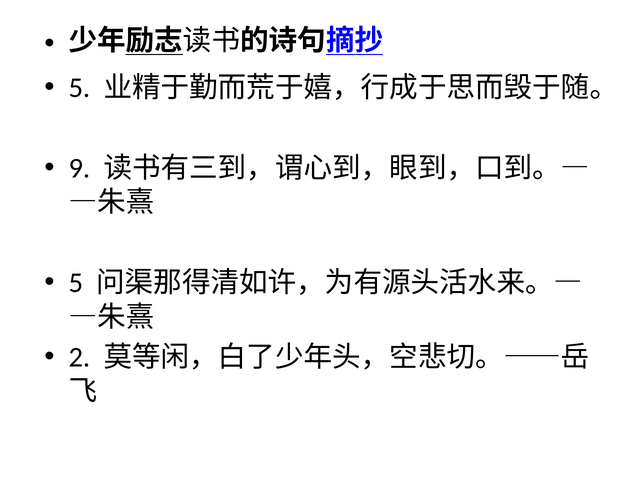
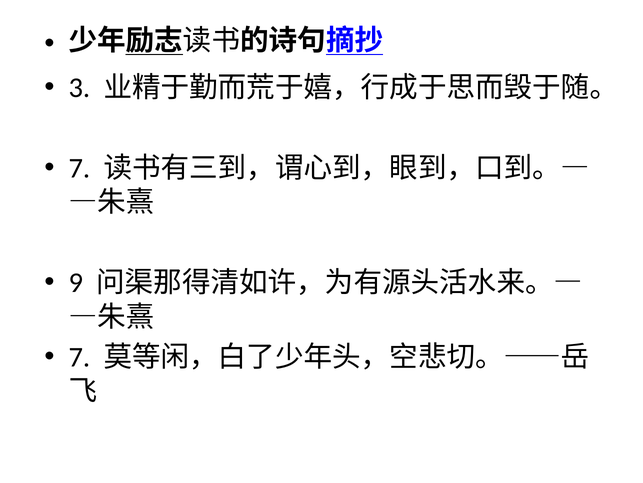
5 at (79, 88): 5 -> 3
9 at (79, 168): 9 -> 7
5 at (76, 282): 5 -> 9
2 at (79, 357): 2 -> 7
